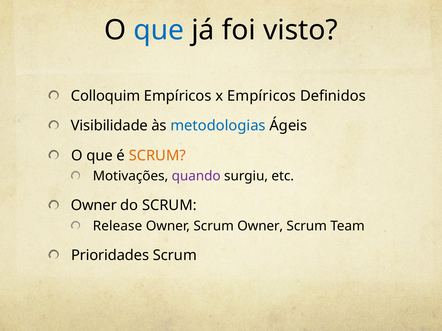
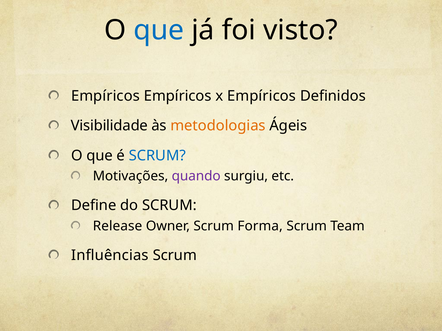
Colloquim at (106, 96): Colloquim -> Empíricos
metodologias colour: blue -> orange
SCRUM at (157, 156) colour: orange -> blue
Owner at (94, 206): Owner -> Define
Scrum Owner: Owner -> Forma
Prioridades: Prioridades -> Influências
